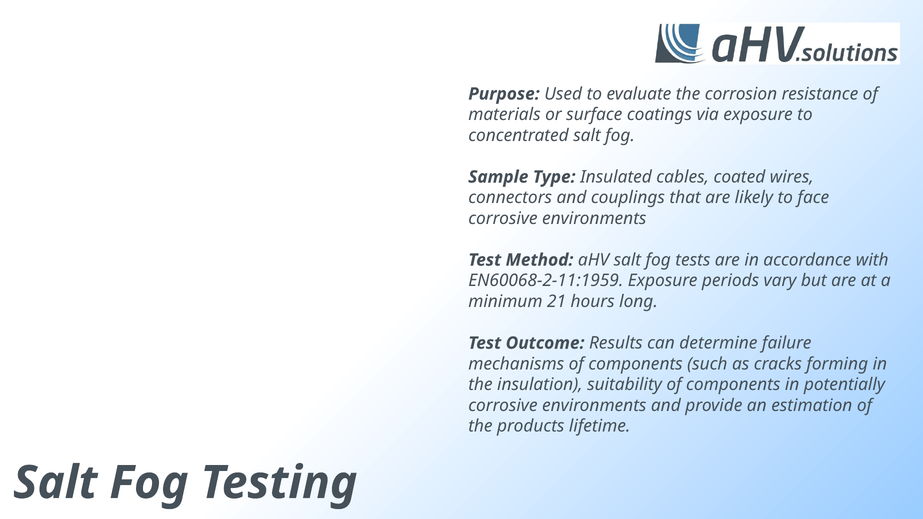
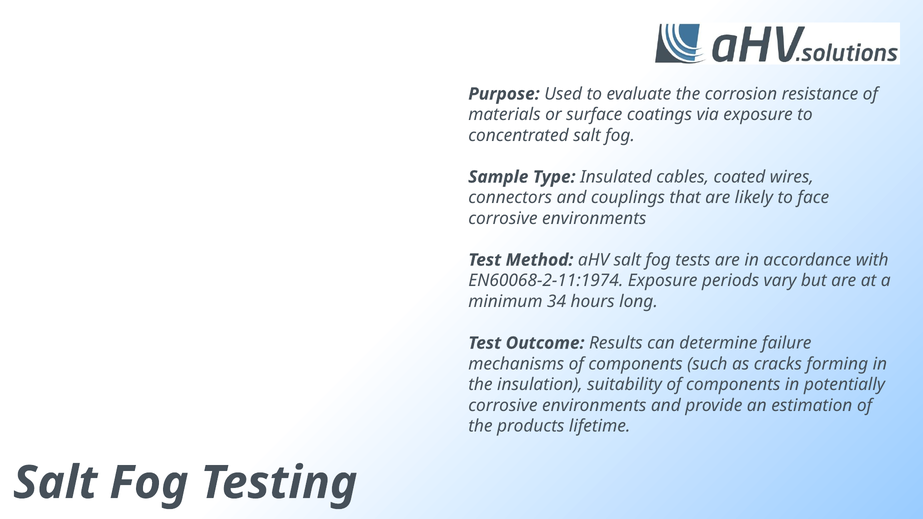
EN60068-2-11:1959: EN60068-2-11:1959 -> EN60068-2-11:1974
21: 21 -> 34
